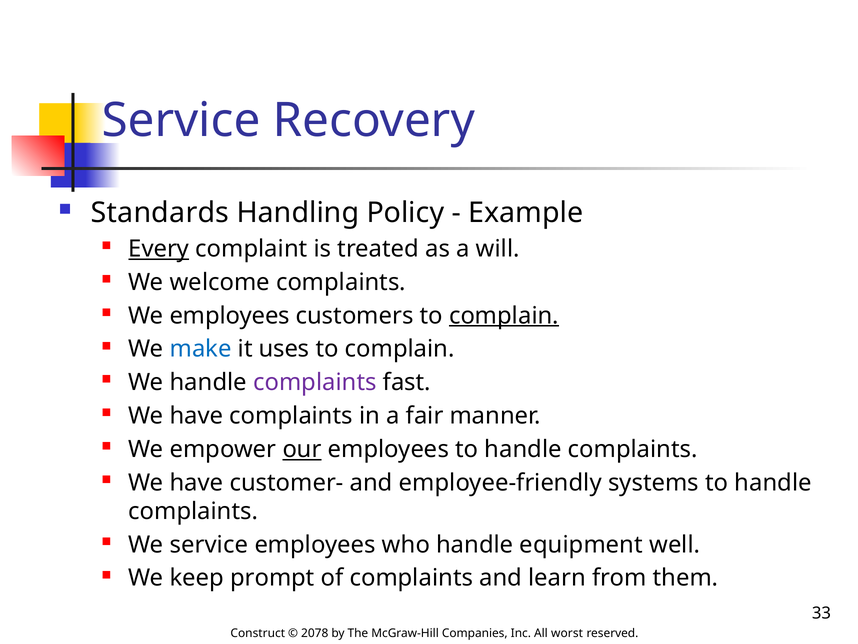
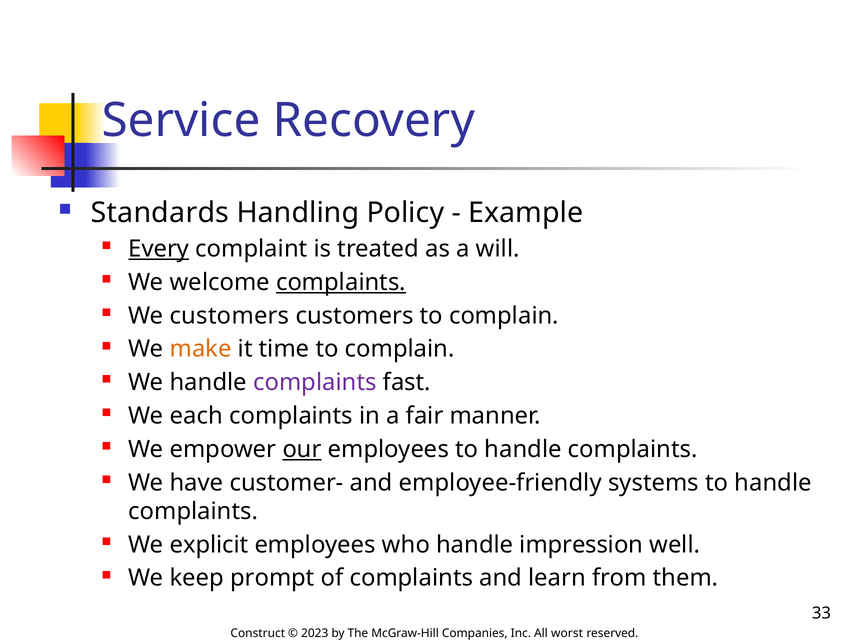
complaints at (341, 282) underline: none -> present
We employees: employees -> customers
complain at (504, 315) underline: present -> none
make colour: blue -> orange
uses: uses -> time
have at (196, 416): have -> each
We service: service -> explicit
equipment: equipment -> impression
2078: 2078 -> 2023
